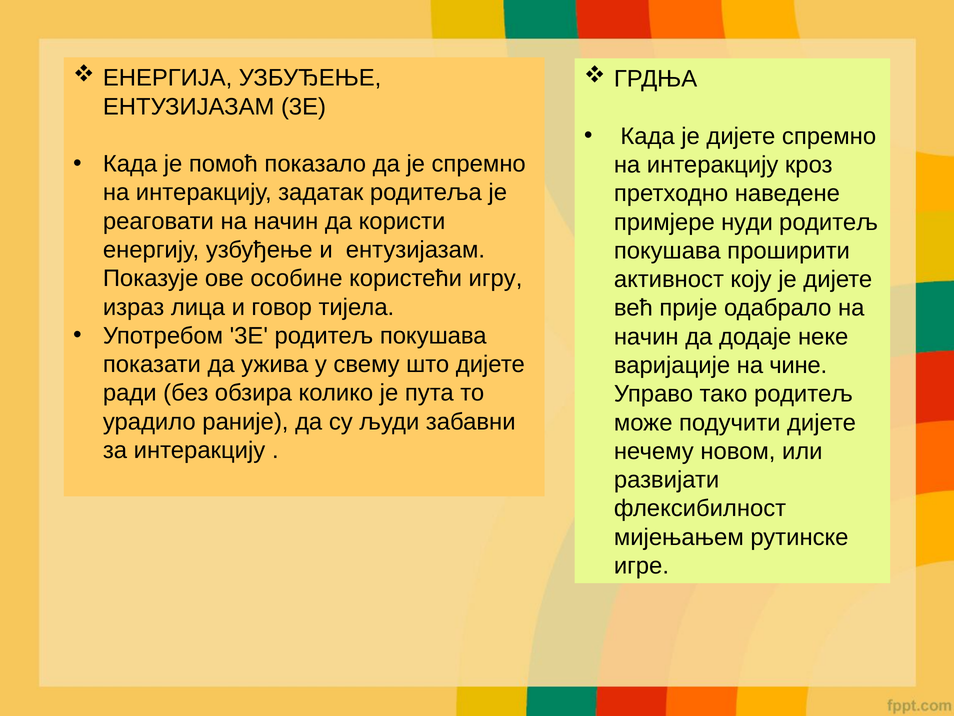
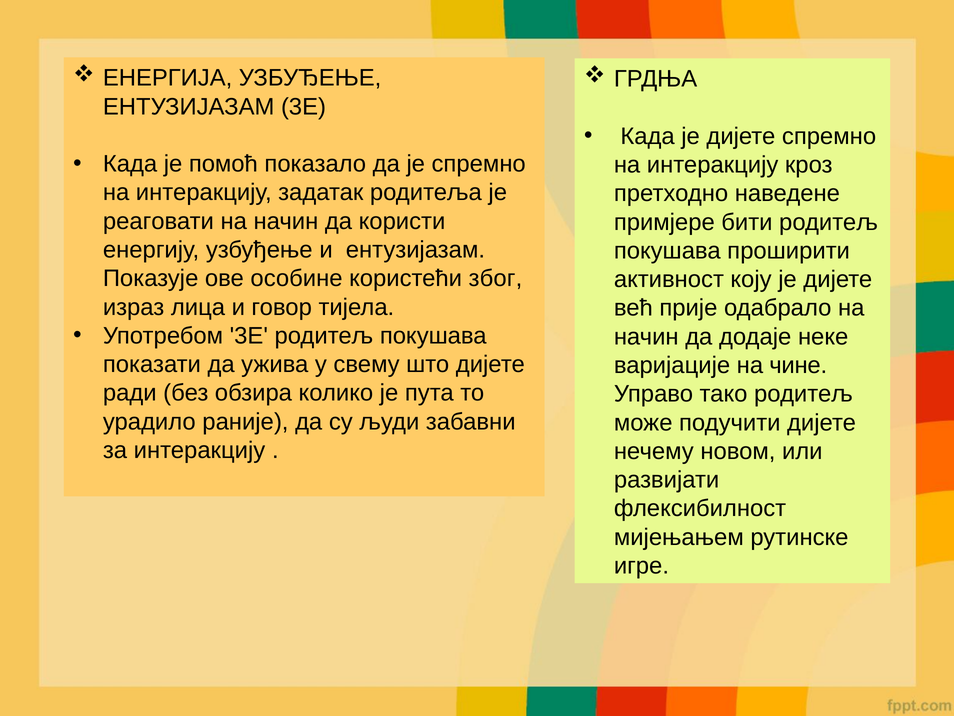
нуди: нуди -> бити
игру: игру -> због
